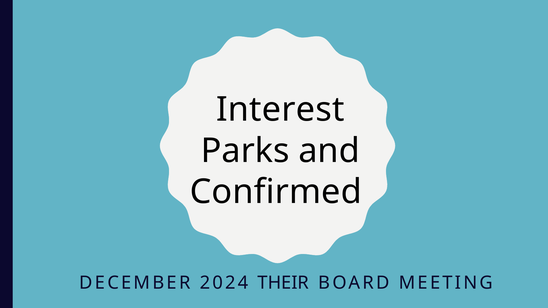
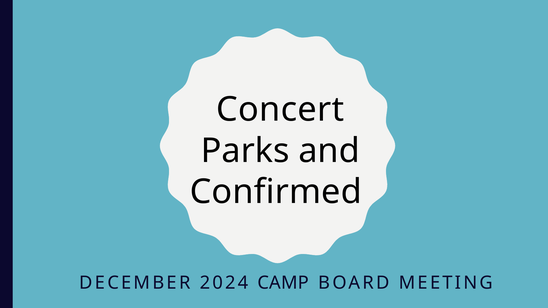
Interest: Interest -> Concert
THEIR: THEIR -> CAMP
